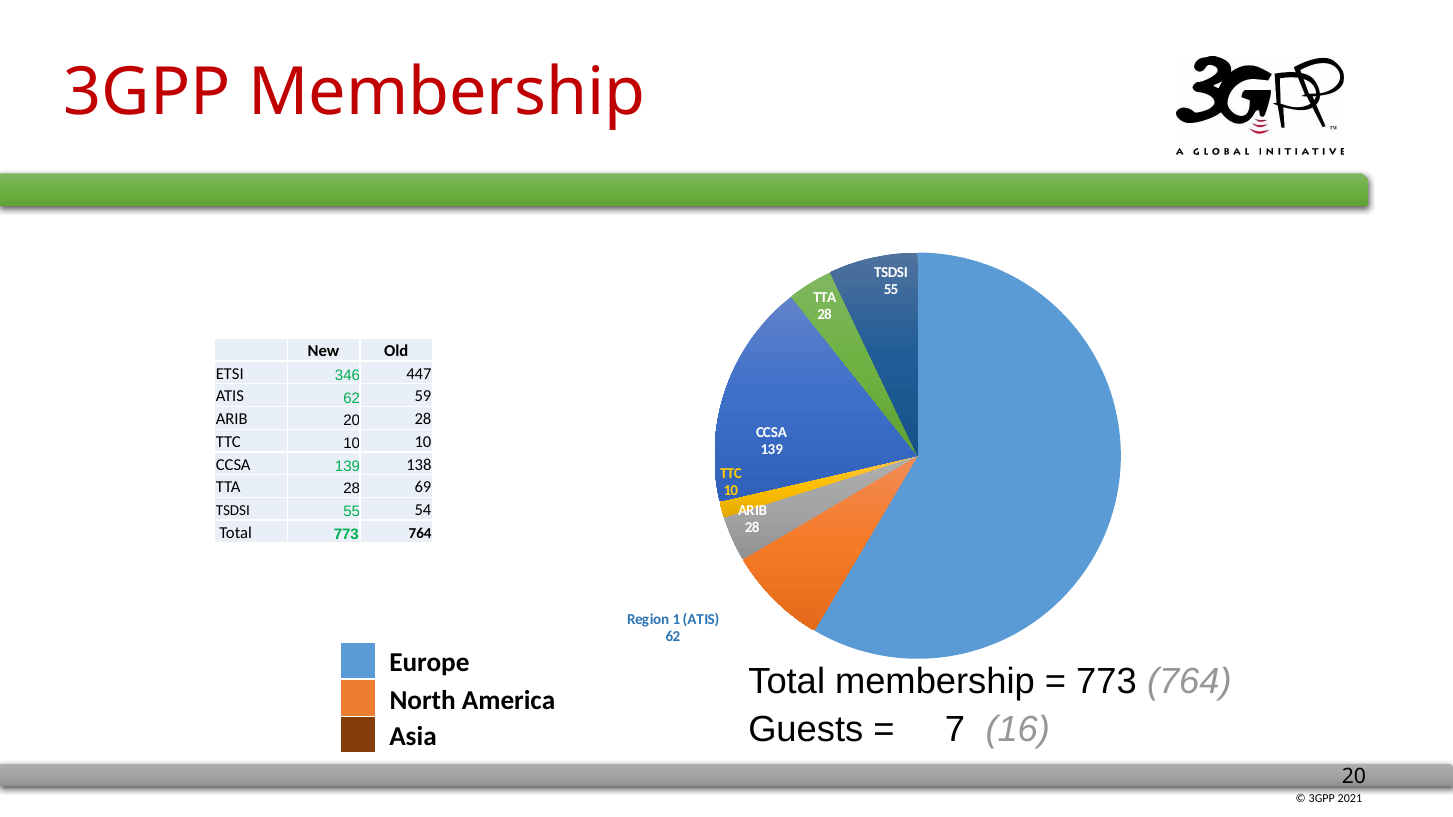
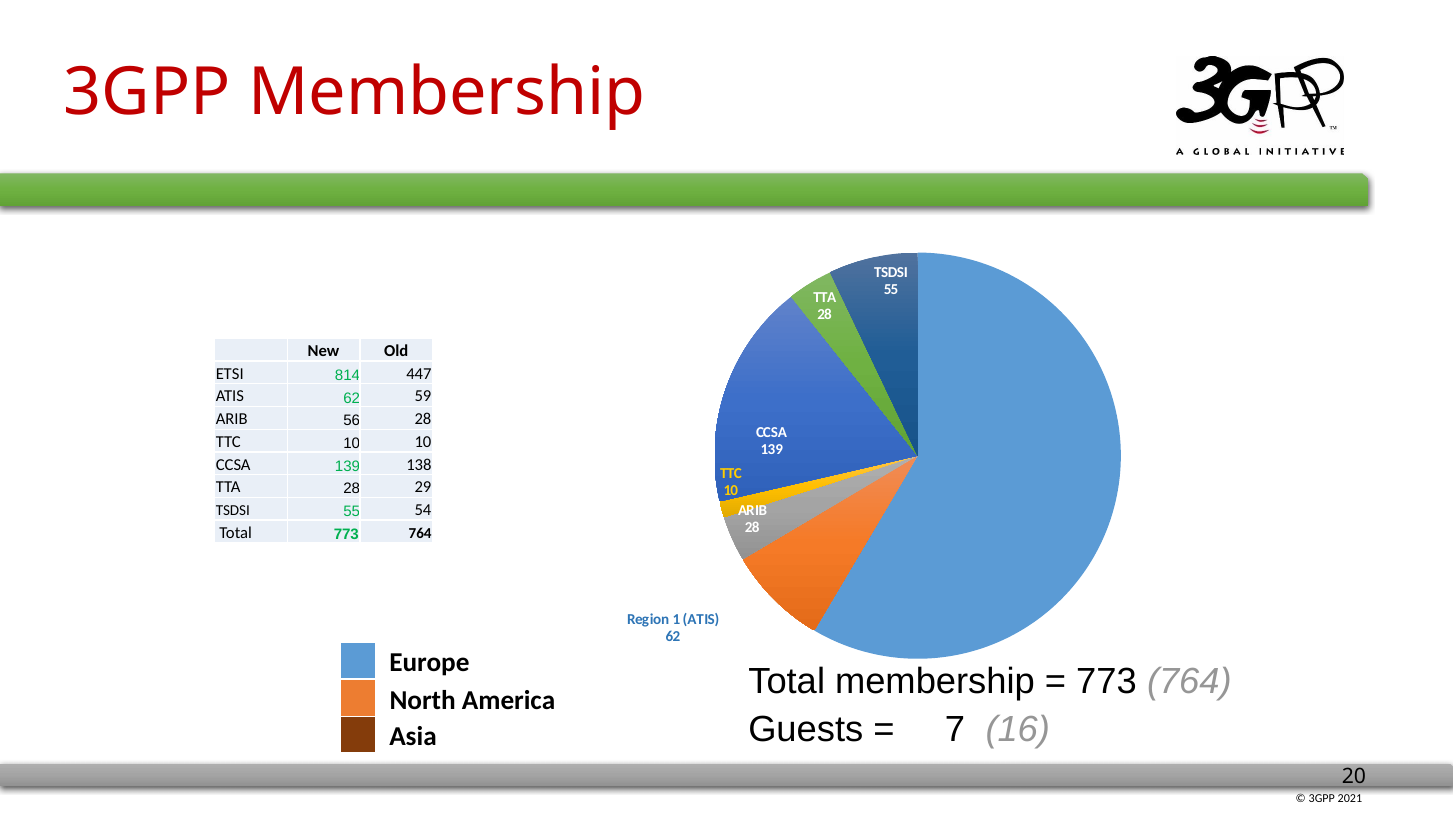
346: 346 -> 814
ARIB 20: 20 -> 56
69: 69 -> 29
